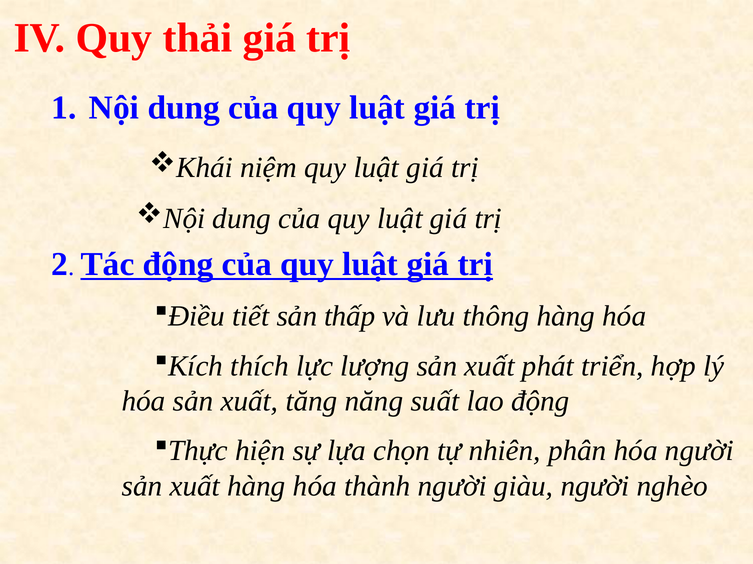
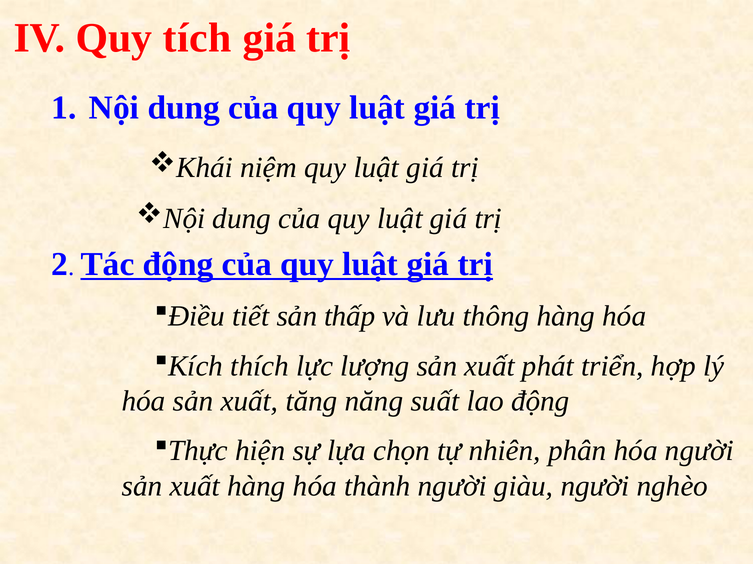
thải: thải -> tích
